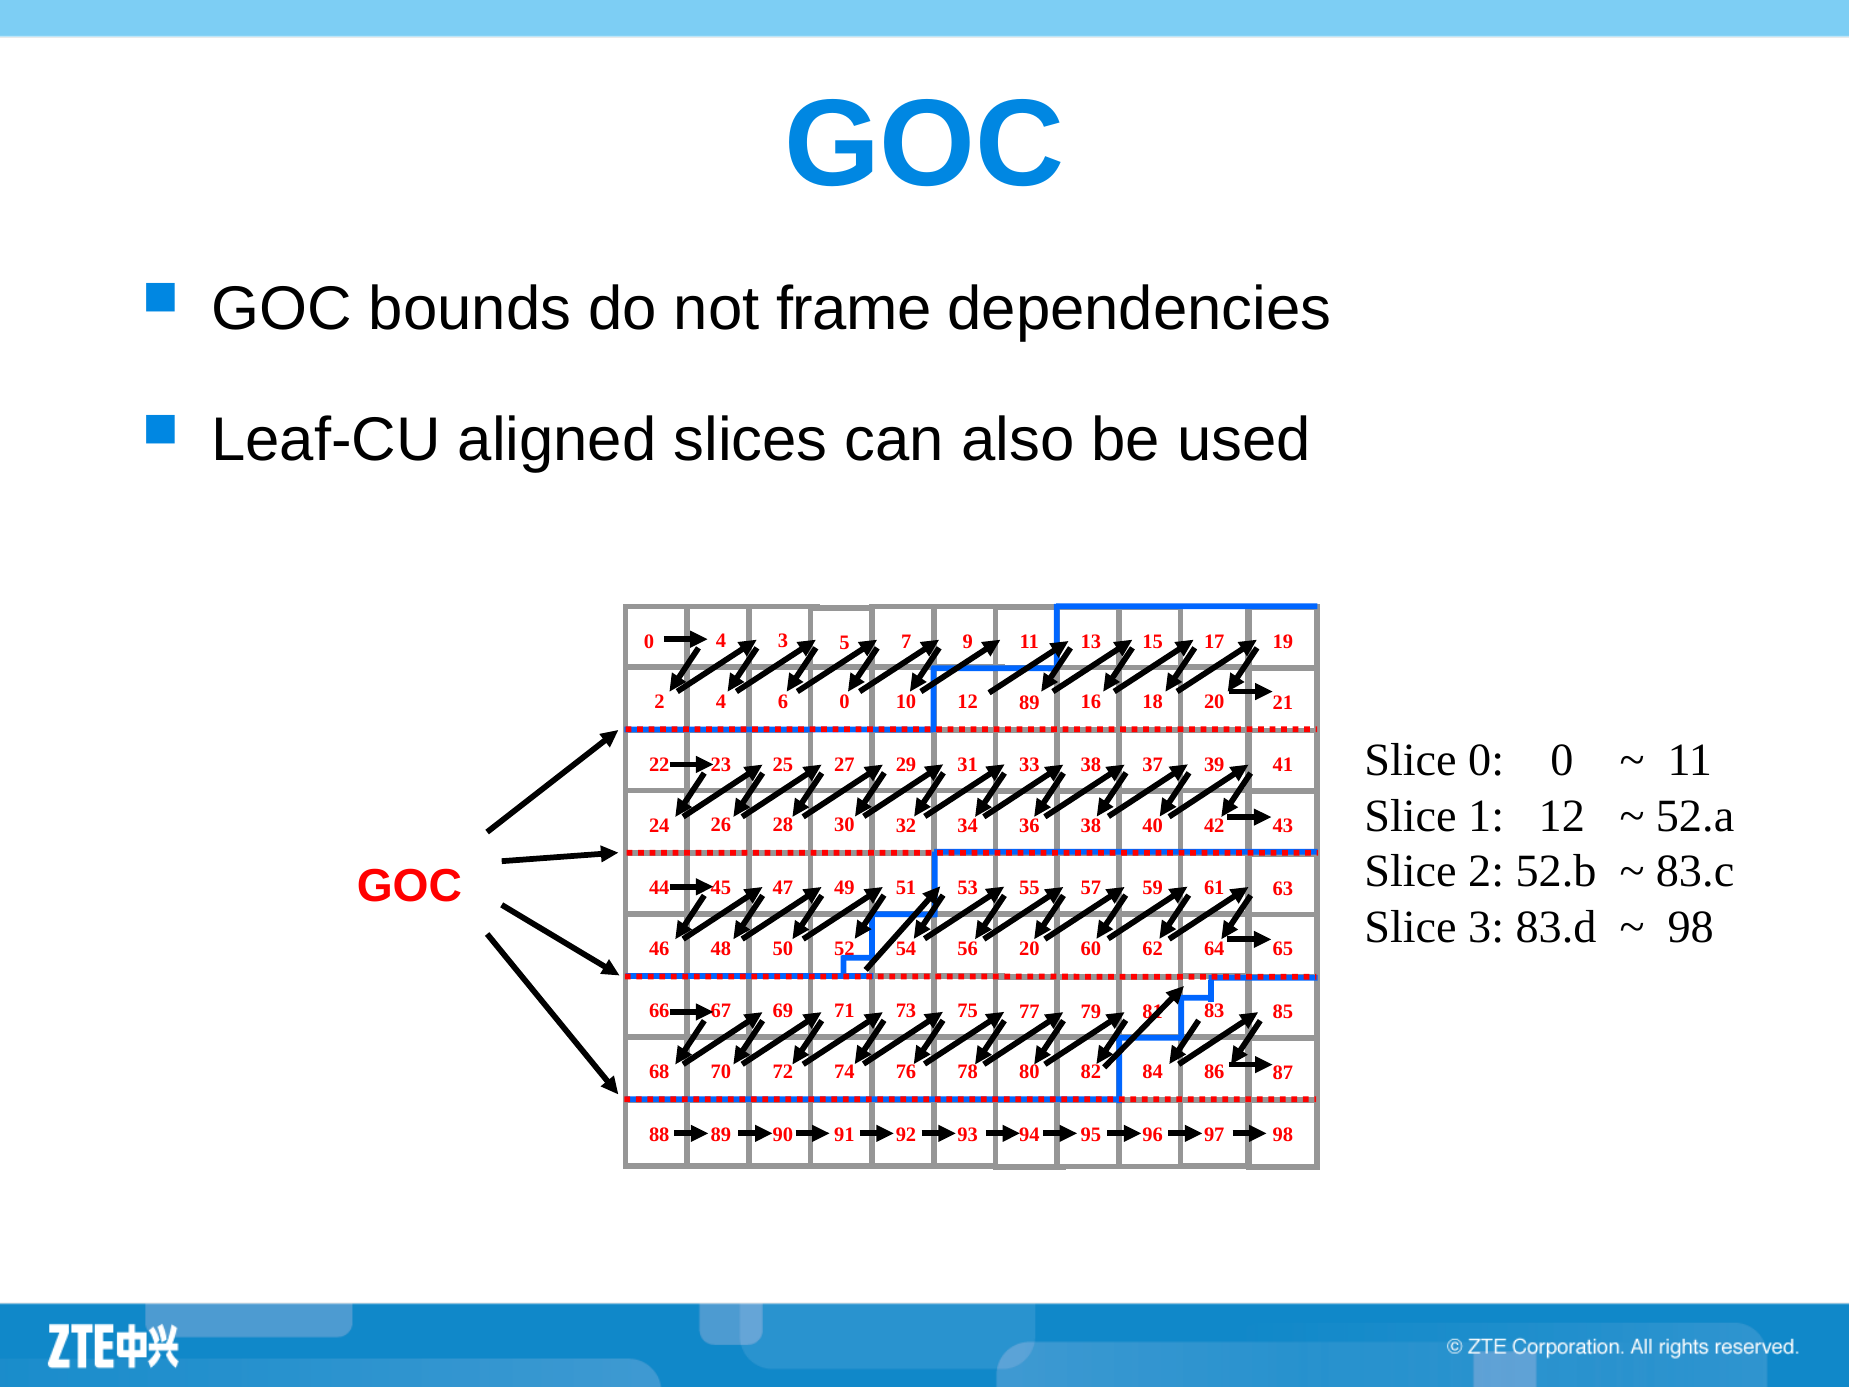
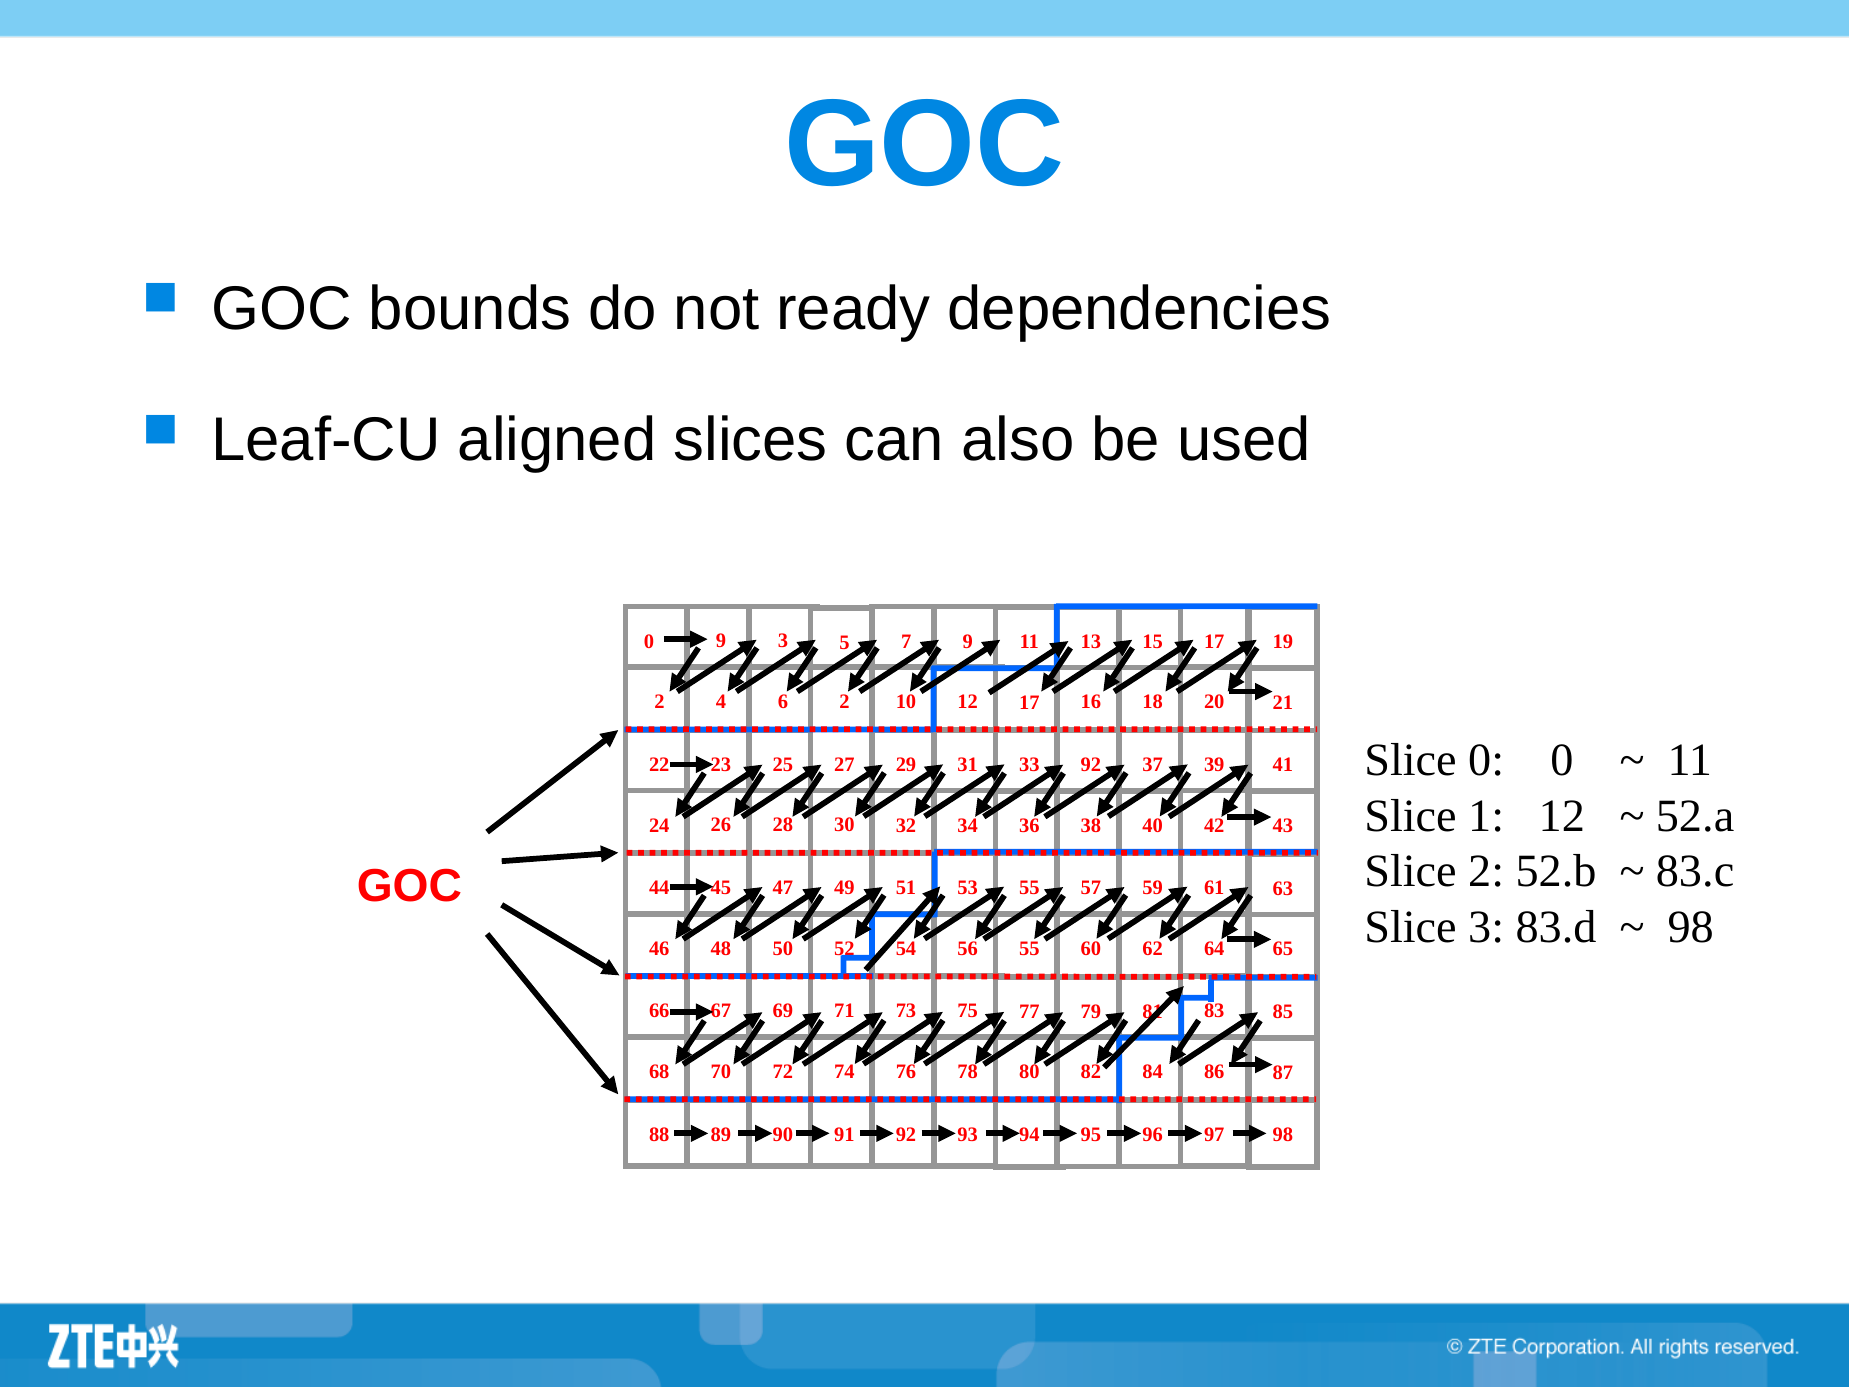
frame: frame -> ready
0 4: 4 -> 9
6 0: 0 -> 2
12 89: 89 -> 17
33 38: 38 -> 92
56 20: 20 -> 55
